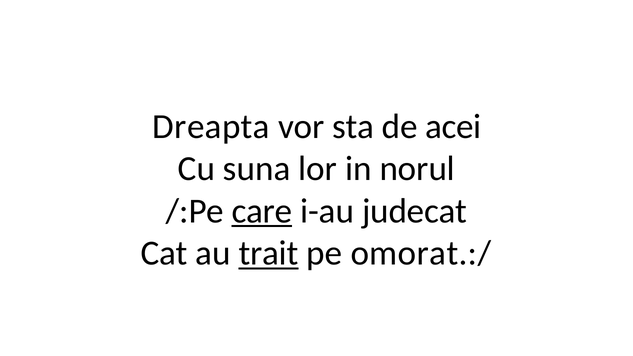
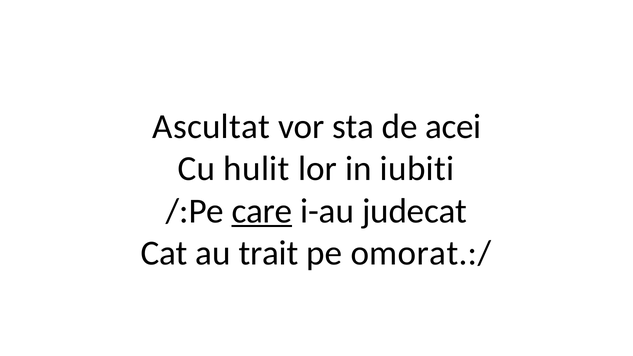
Dreapta: Dreapta -> Ascultat
suna: suna -> hulit
norul: norul -> iubiti
trait underline: present -> none
